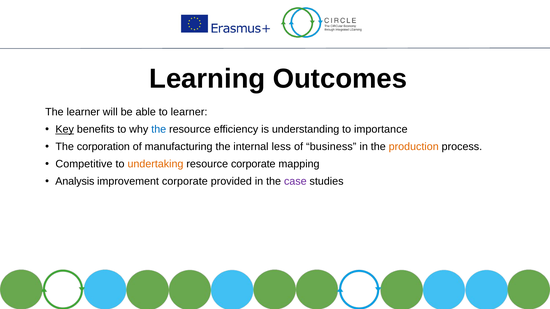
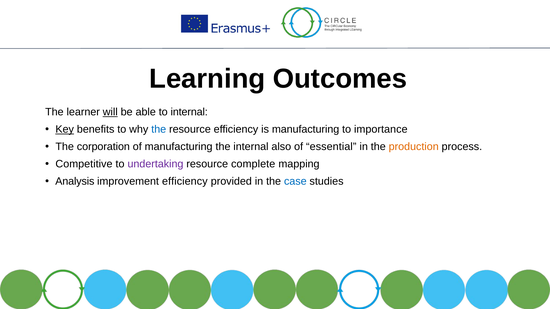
will underline: none -> present
to learner: learner -> internal
is understanding: understanding -> manufacturing
less: less -> also
business: business -> essential
undertaking colour: orange -> purple
resource corporate: corporate -> complete
improvement corporate: corporate -> efficiency
case colour: purple -> blue
